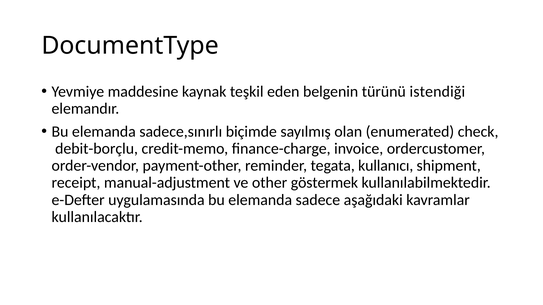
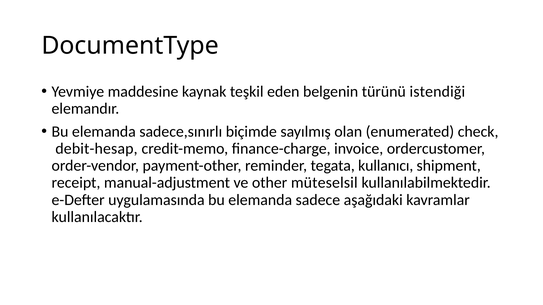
debit-borçlu: debit-borçlu -> debit-hesap
göstermek: göstermek -> müteselsil
